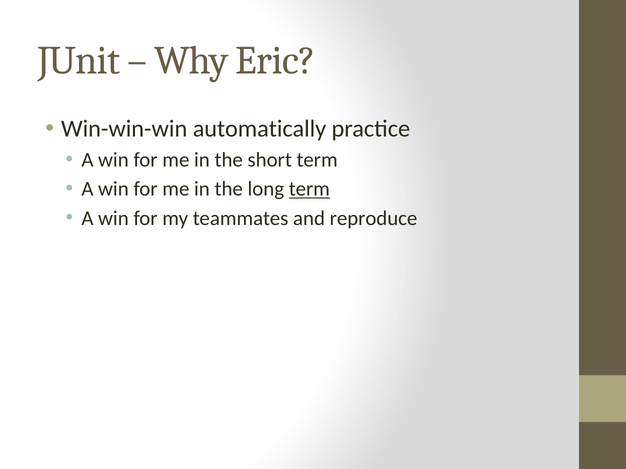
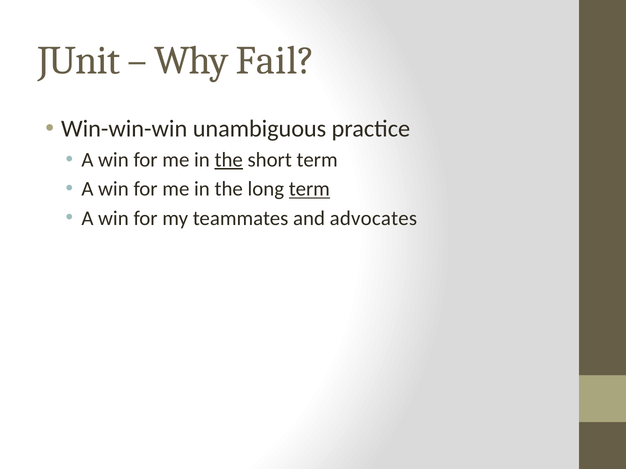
Eric: Eric -> Fail
automatically: automatically -> unambiguous
the at (229, 160) underline: none -> present
reproduce: reproduce -> advocates
